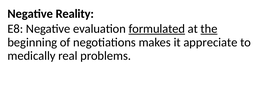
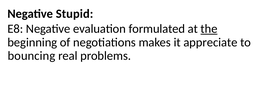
Reality: Reality -> Stupid
formulated underline: present -> none
medically: medically -> bouncing
